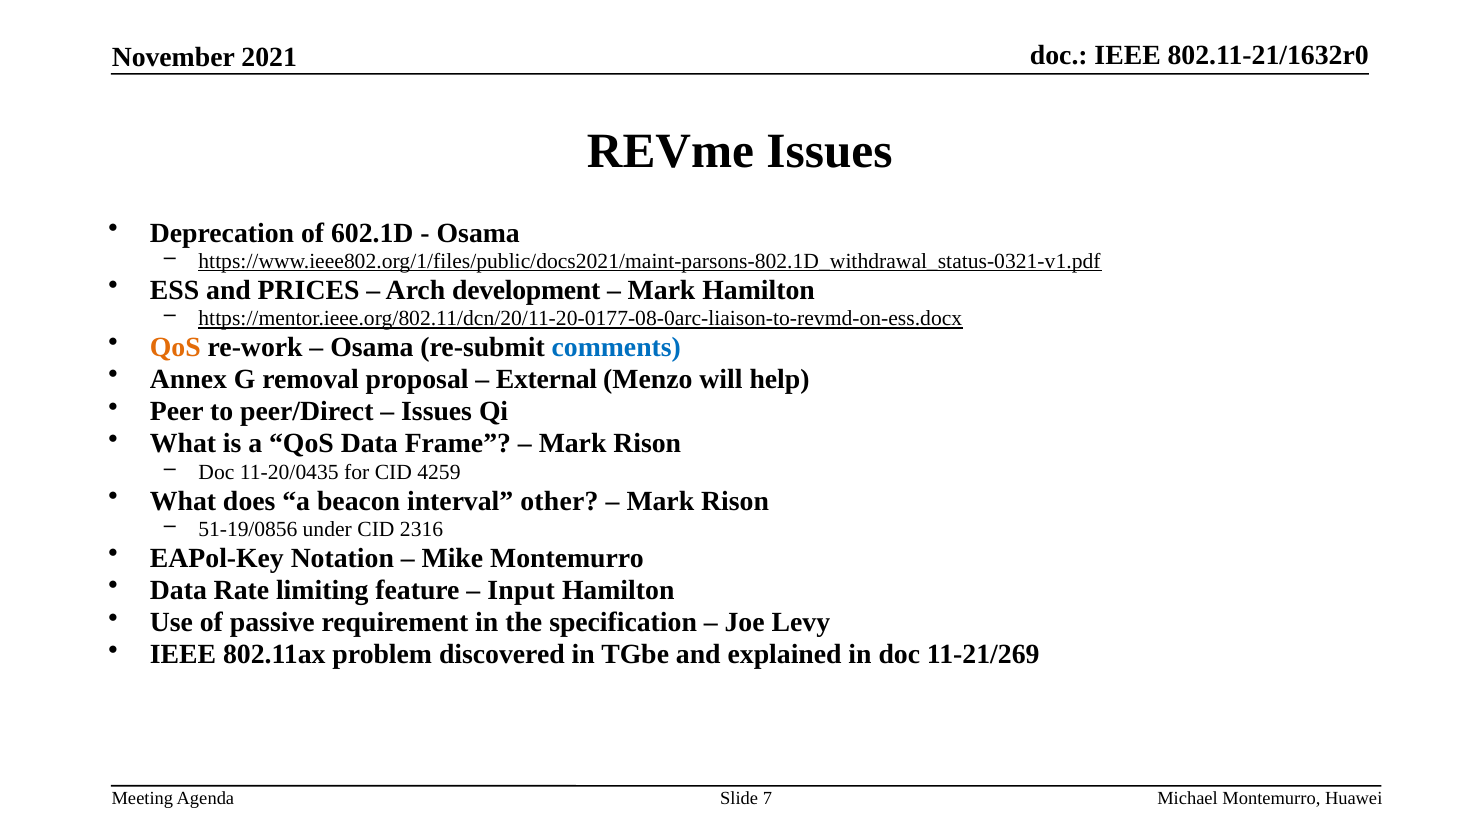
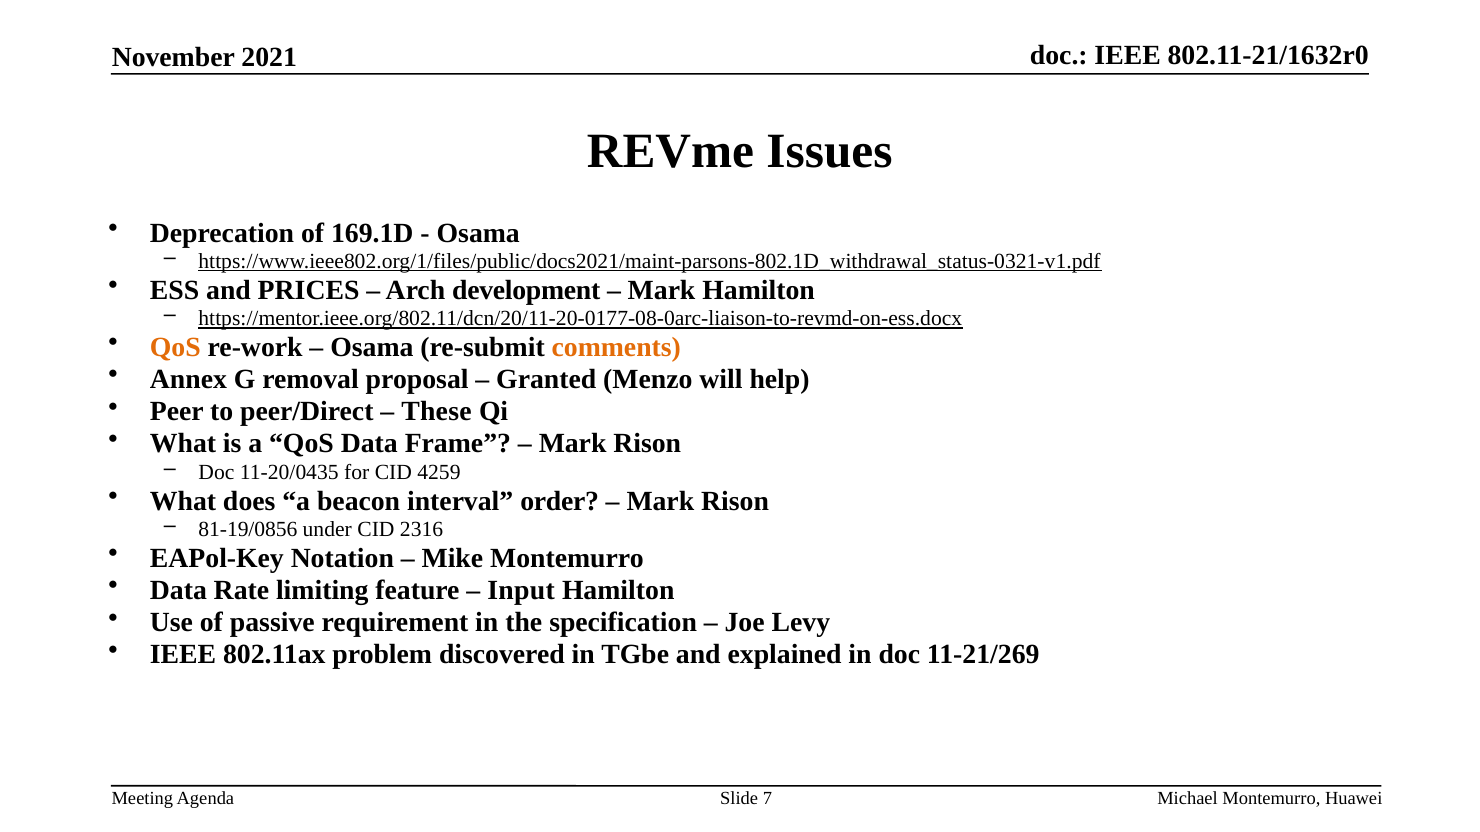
602.1D: 602.1D -> 169.1D
comments colour: blue -> orange
External: External -> Granted
Issues at (437, 412): Issues -> These
other: other -> order
51-19/0856: 51-19/0856 -> 81-19/0856
